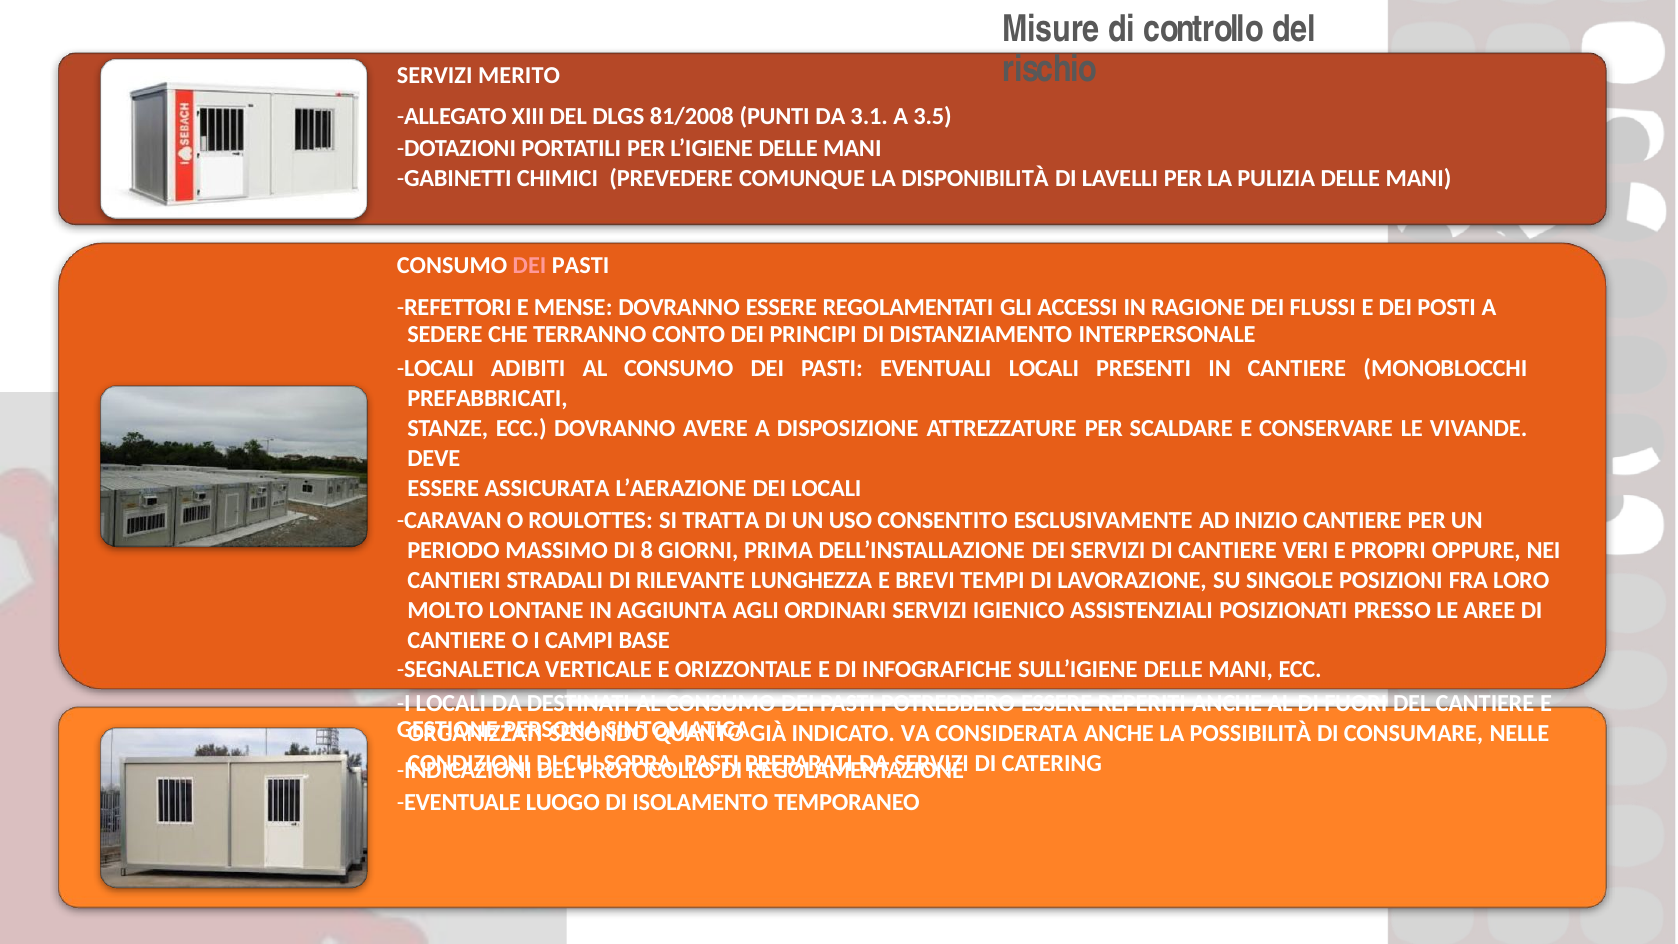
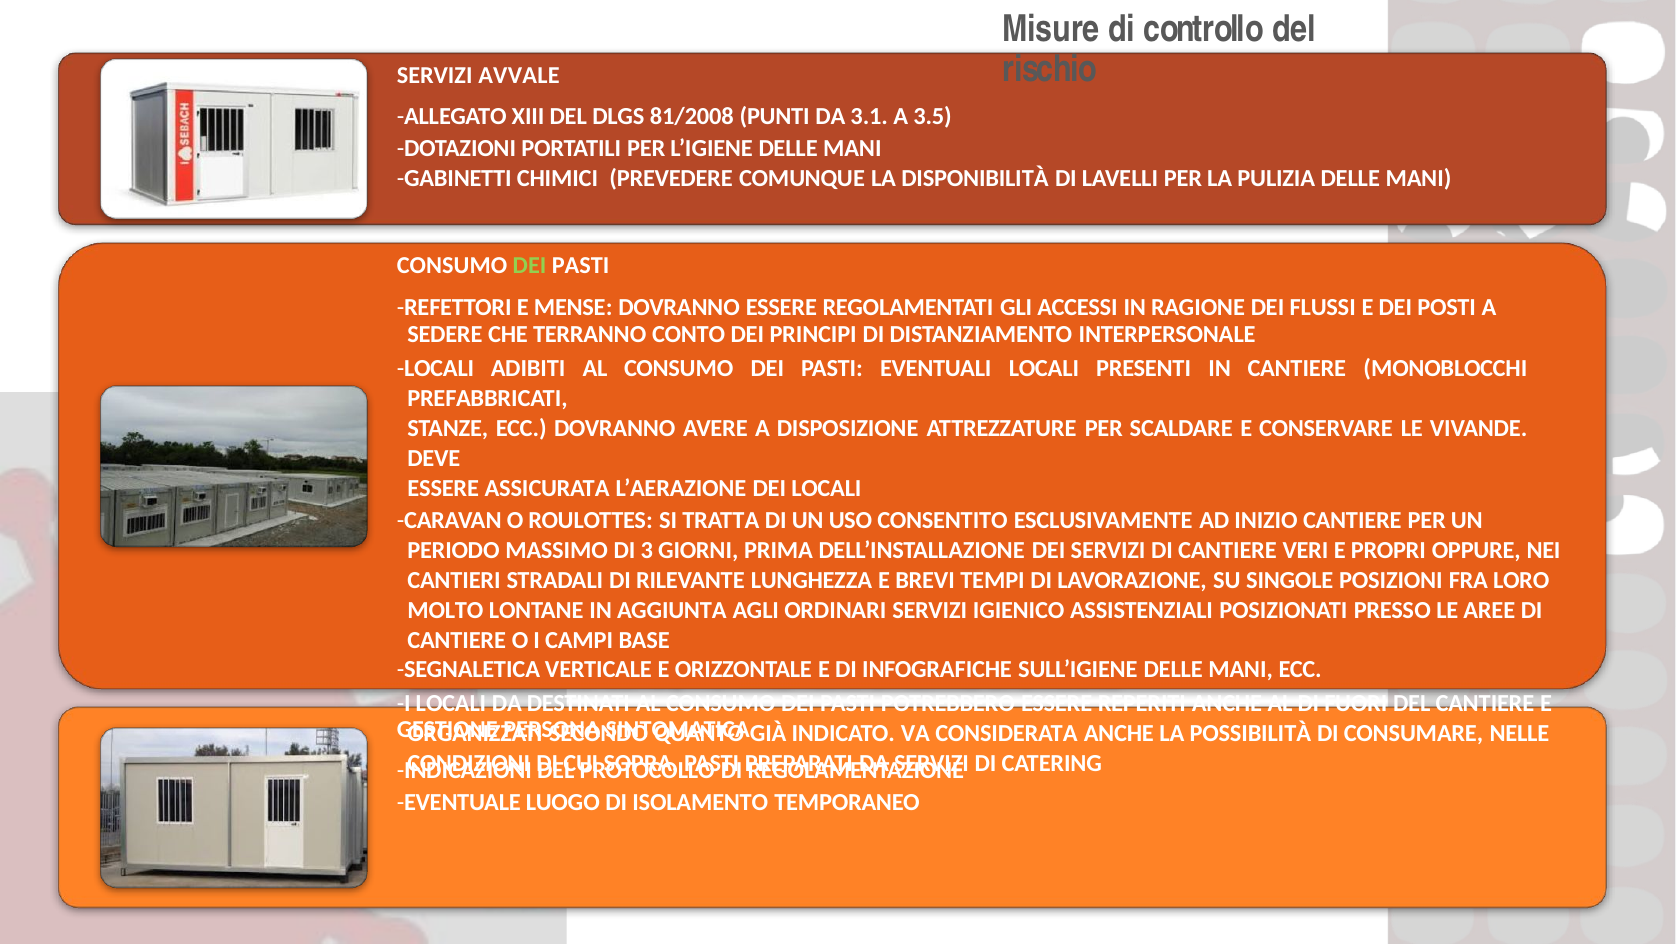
MERITO: MERITO -> AVVALE
DEI at (530, 266) colour: pink -> light green
8: 8 -> 3
